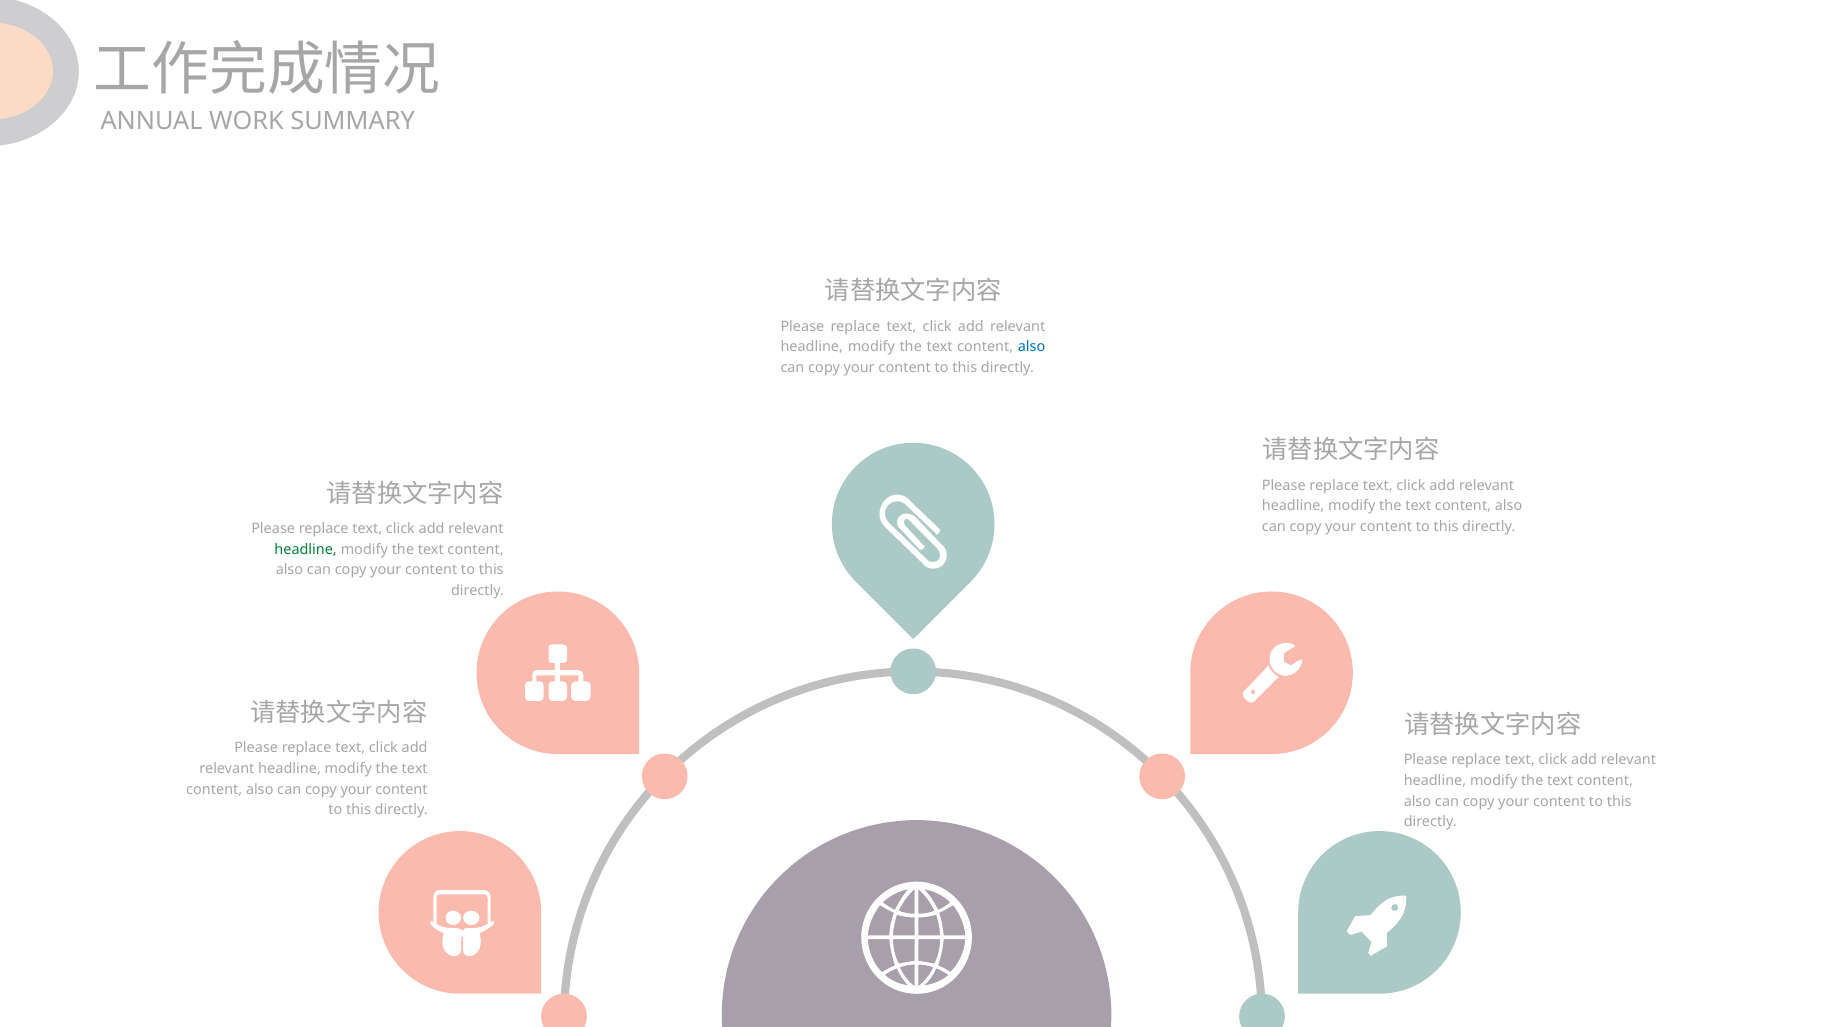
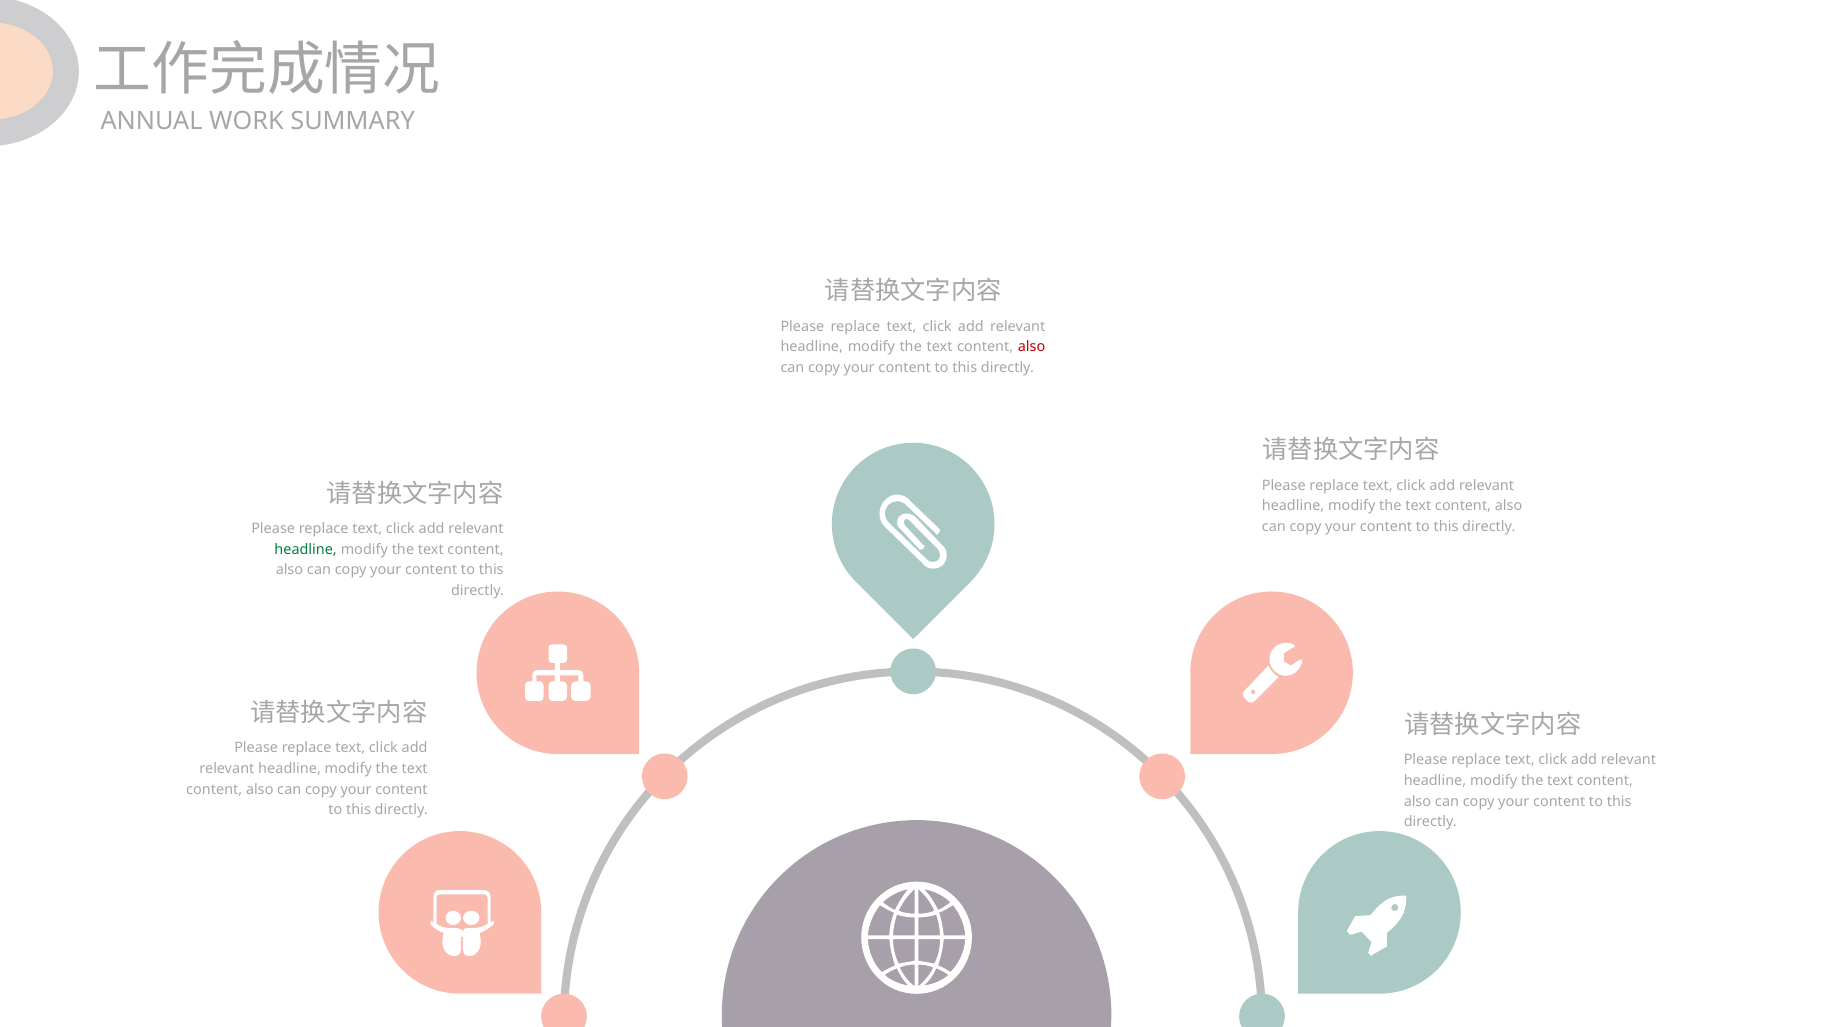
also at (1032, 347) colour: blue -> red
